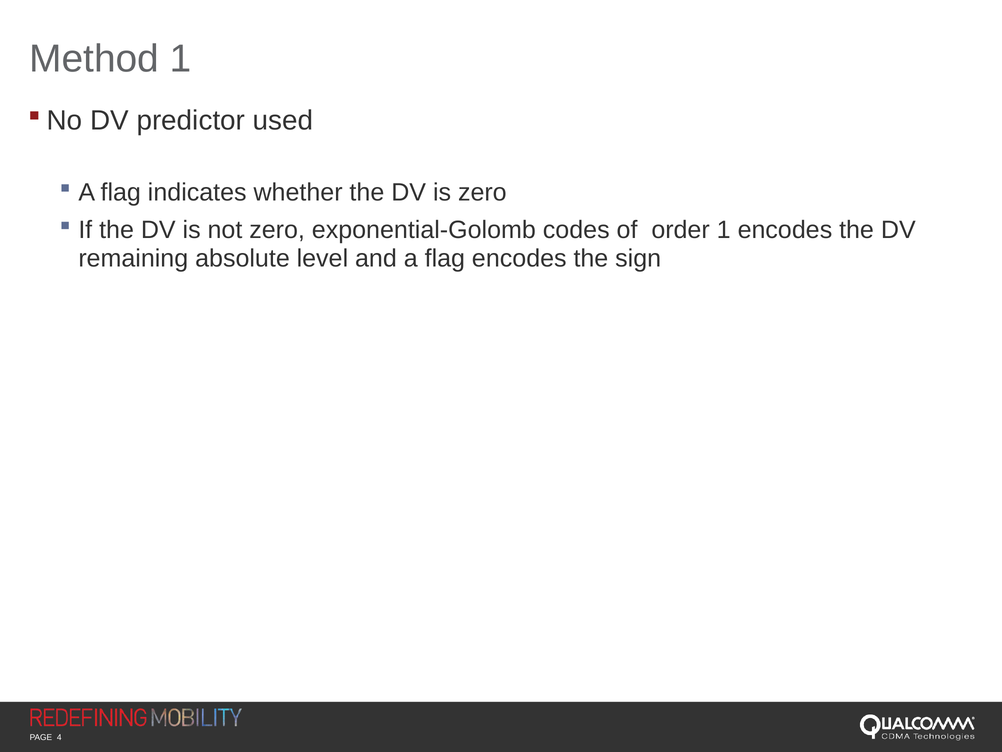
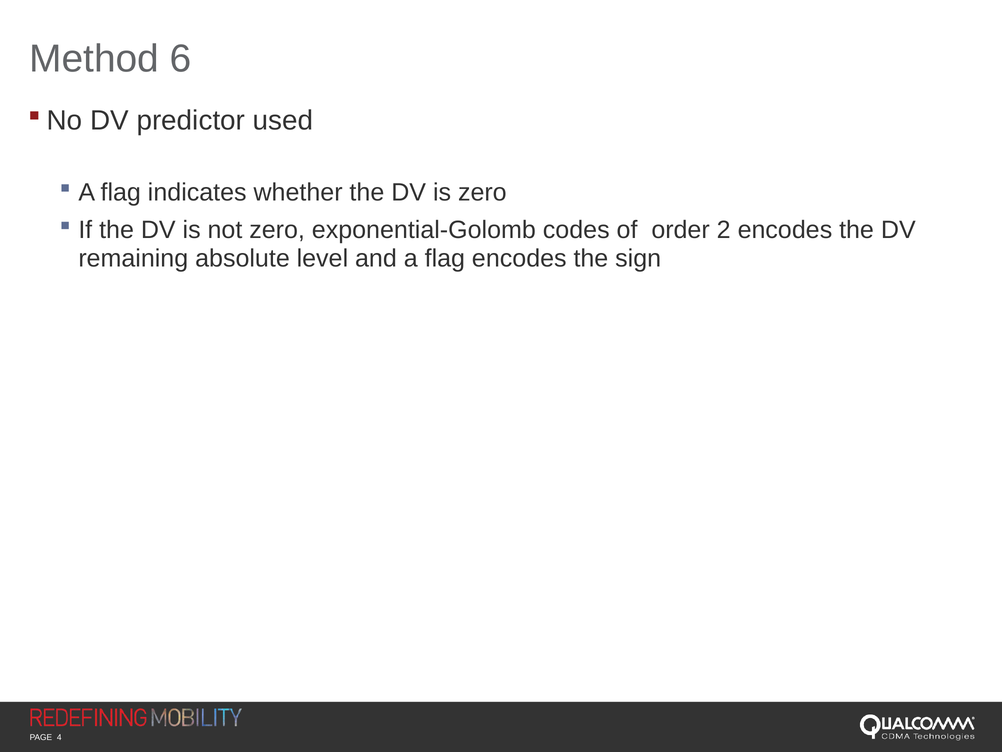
Method 1: 1 -> 6
order 1: 1 -> 2
